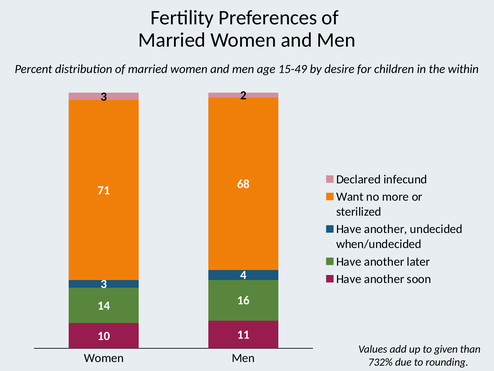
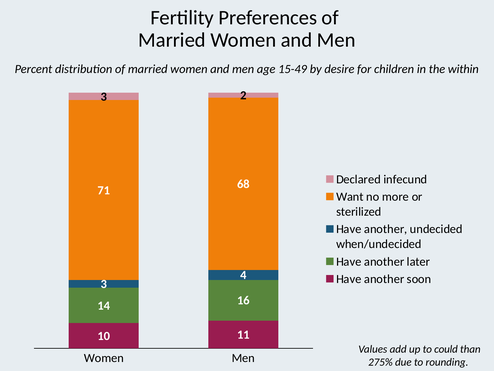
given: given -> could
732%: 732% -> 275%
